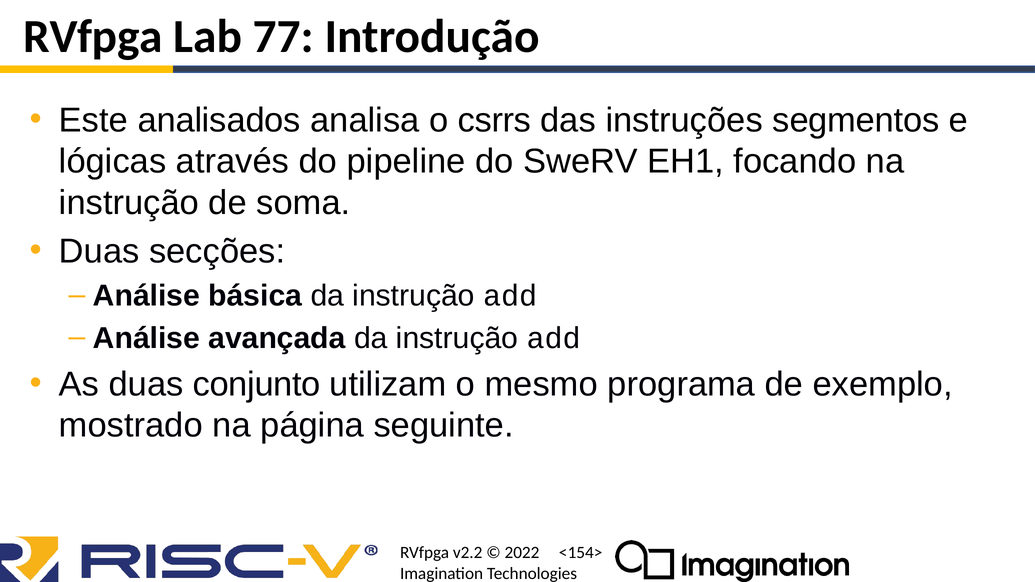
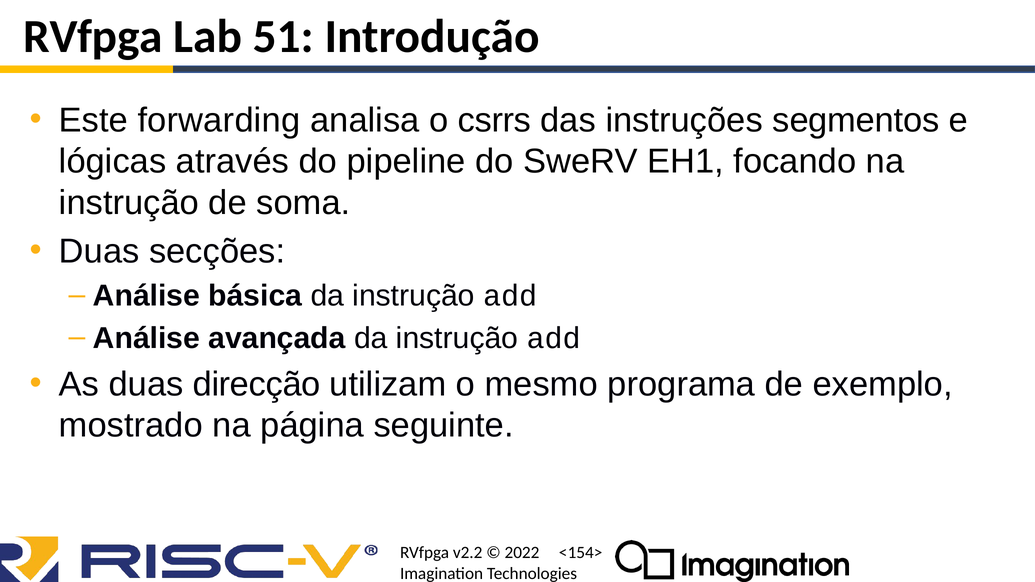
77: 77 -> 51
analisados: analisados -> forwarding
conjunto: conjunto -> direcção
